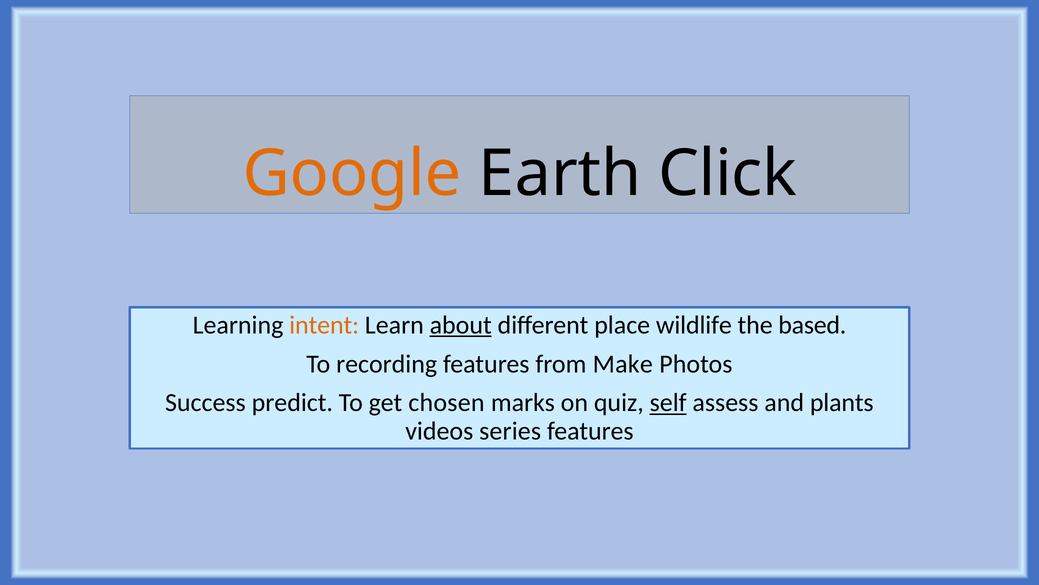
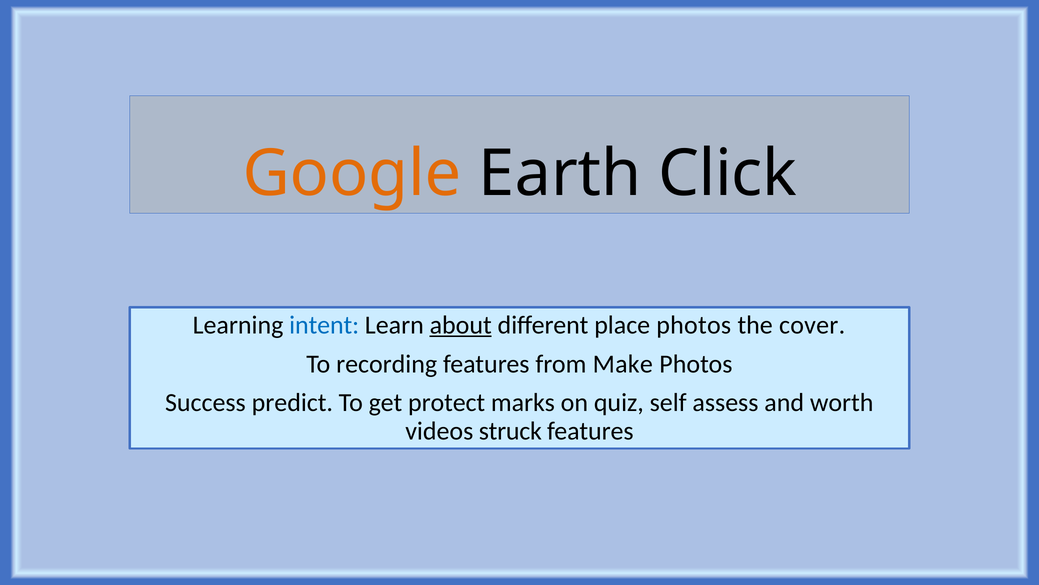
intent colour: orange -> blue
place wildlife: wildlife -> photos
based: based -> cover
chosen: chosen -> protect
self underline: present -> none
plants: plants -> worth
series: series -> struck
